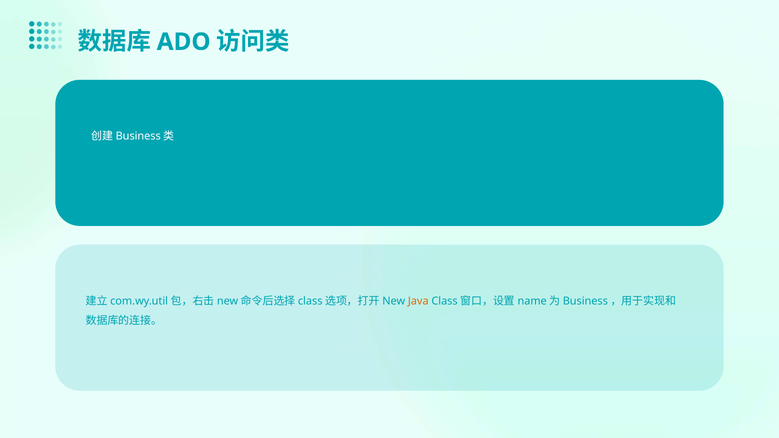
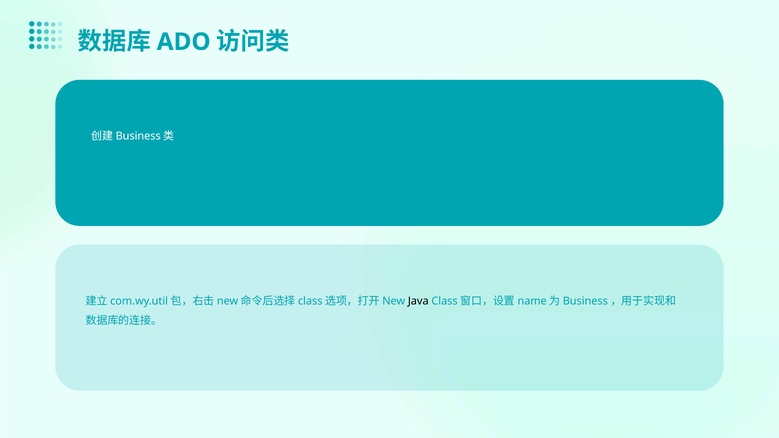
Java colour: orange -> black
